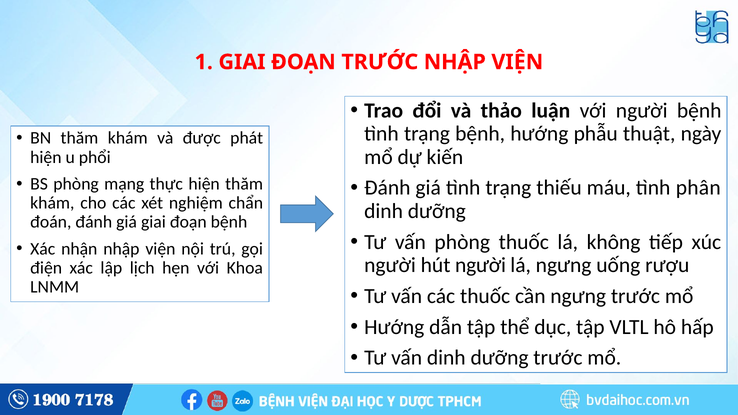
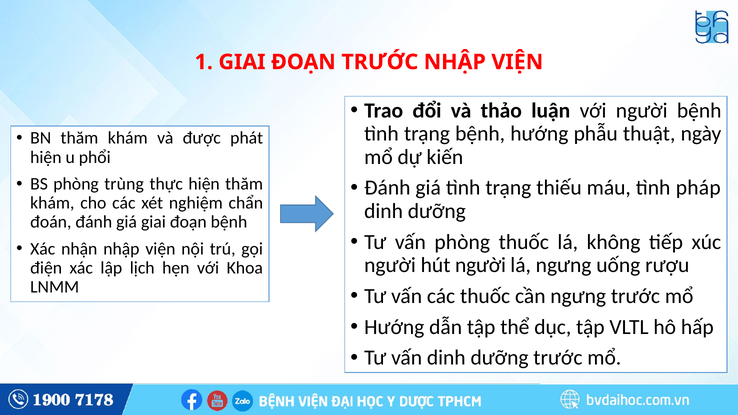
mạng: mạng -> trùng
phân: phân -> pháp
